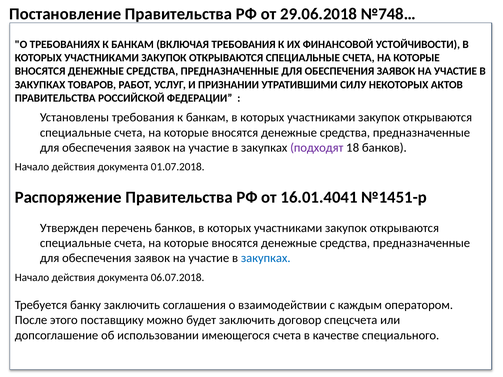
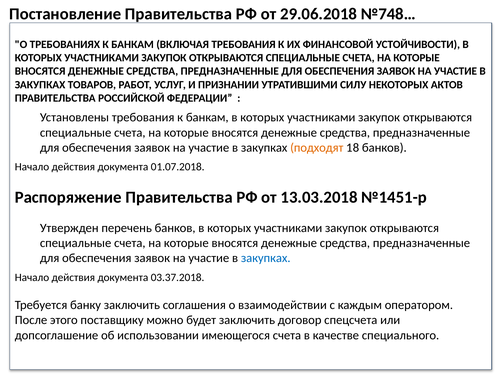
подходят colour: purple -> orange
16.01.4041: 16.01.4041 -> 13.03.2018
06.07.2018: 06.07.2018 -> 03.37.2018
